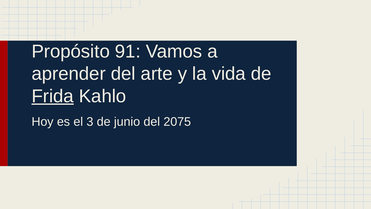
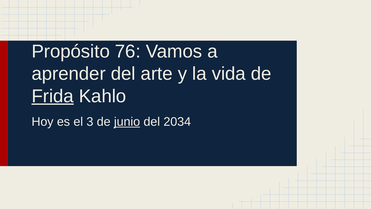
91: 91 -> 76
junio underline: none -> present
2075: 2075 -> 2034
